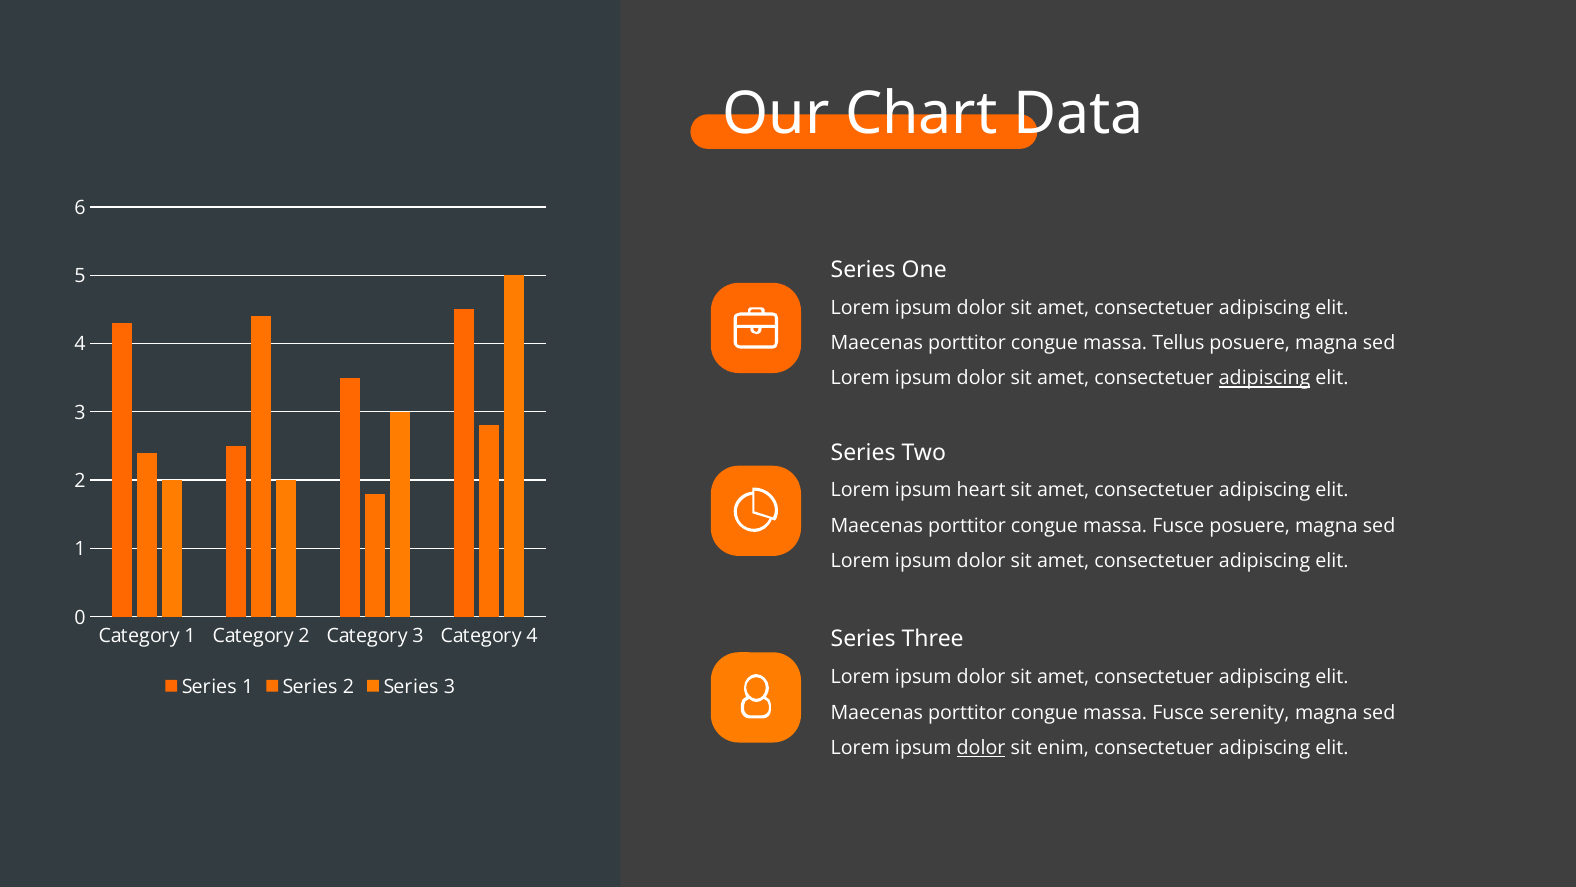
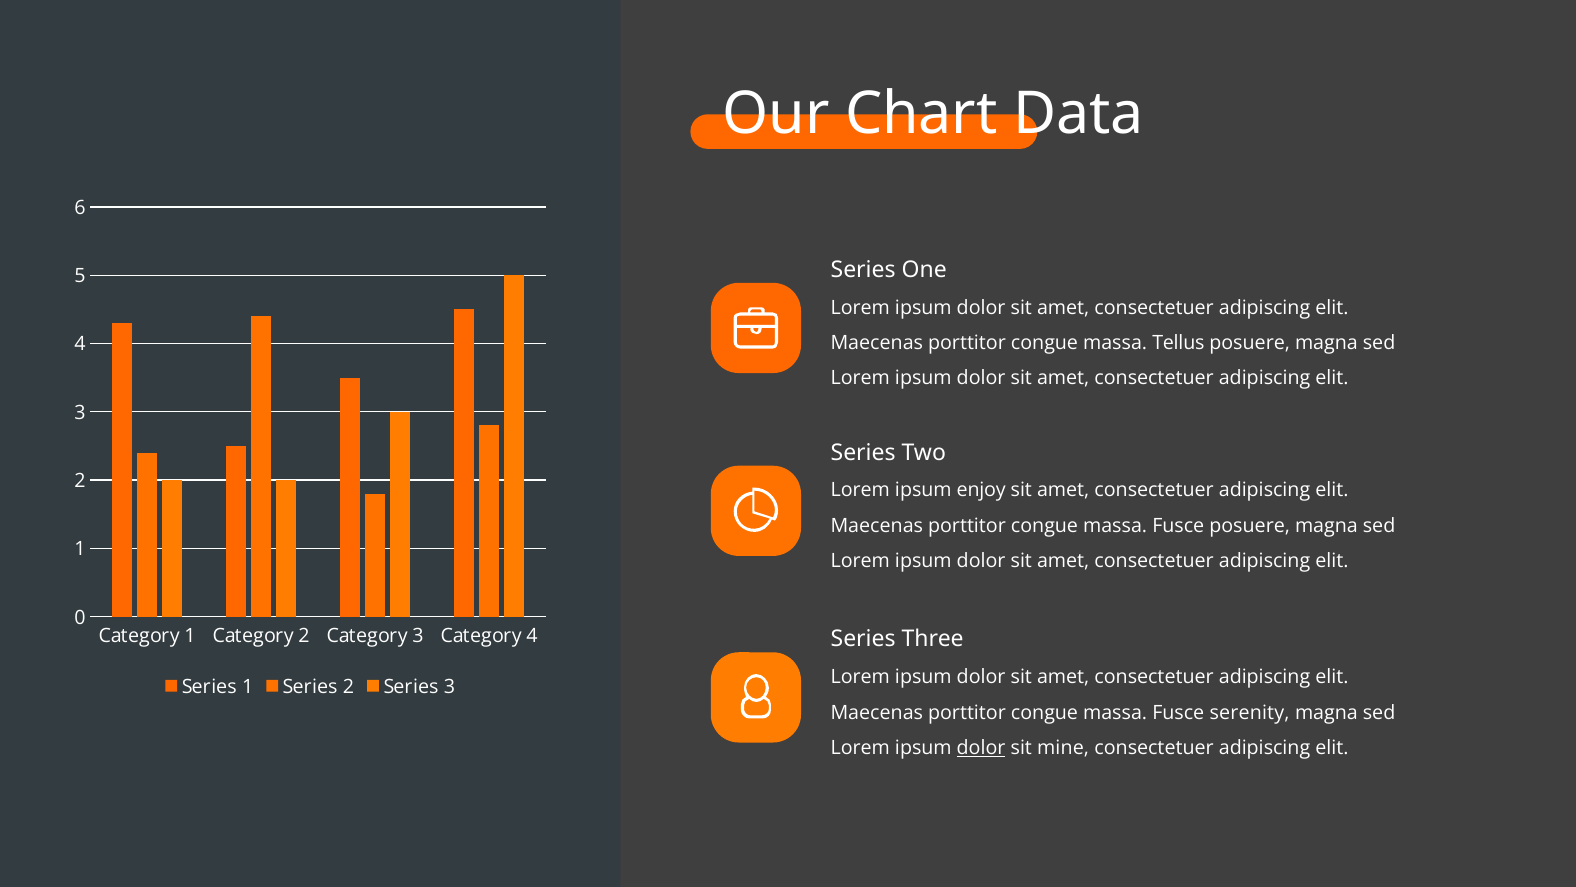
adipiscing at (1265, 378) underline: present -> none
heart: heart -> enjoy
enim: enim -> mine
